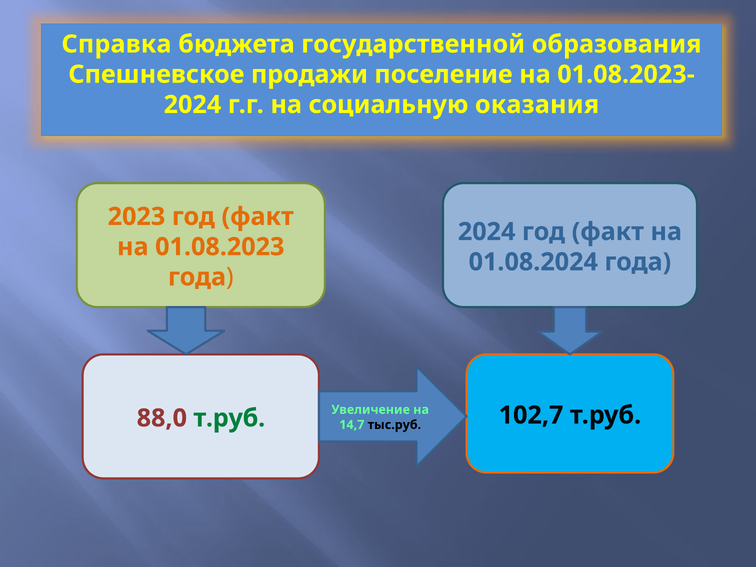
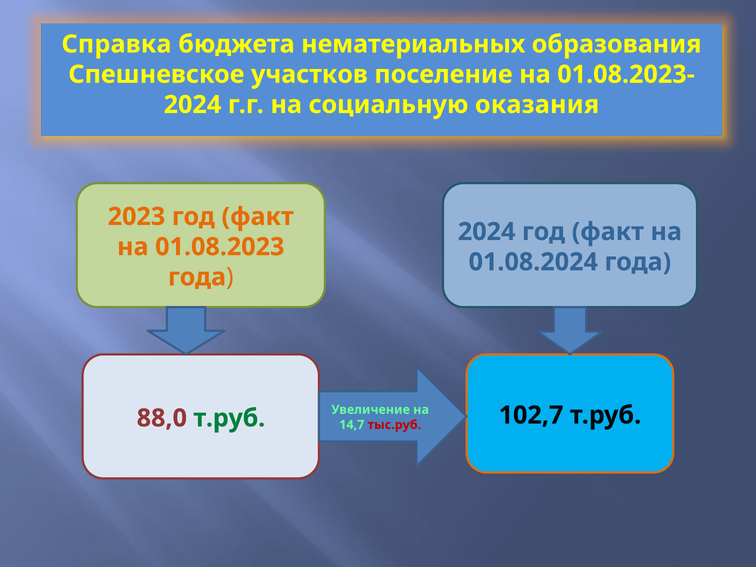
государственной: государственной -> нематериальных
продажи: продажи -> участков
тыс.руб colour: black -> red
